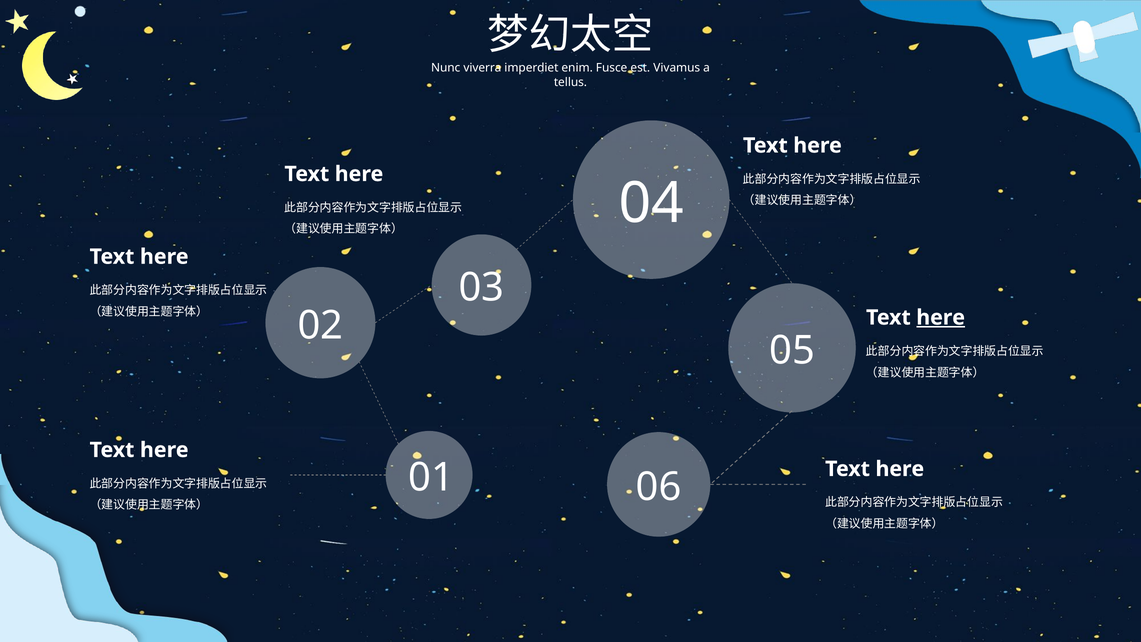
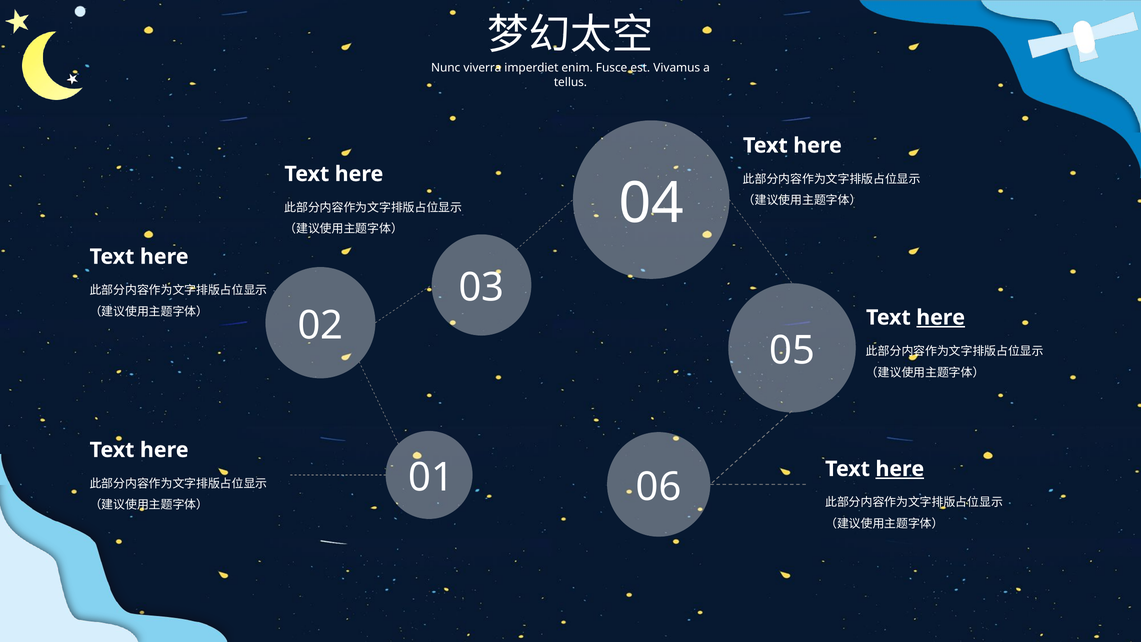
here at (900, 469) underline: none -> present
